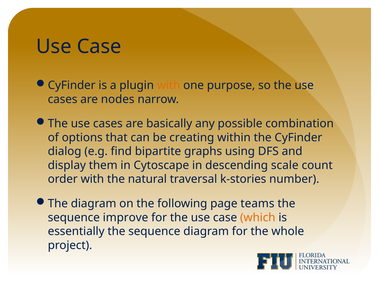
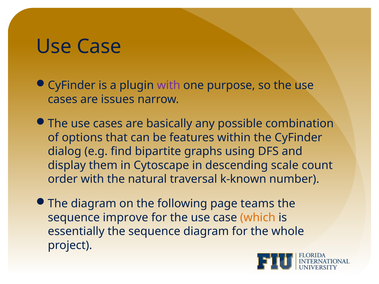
with at (169, 85) colour: orange -> purple
nodes: nodes -> issues
creating: creating -> features
k-stories: k-stories -> k-known
